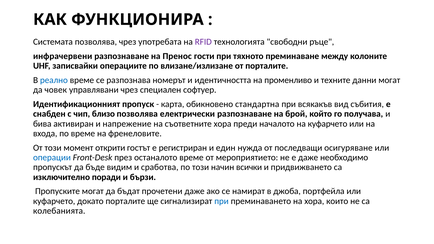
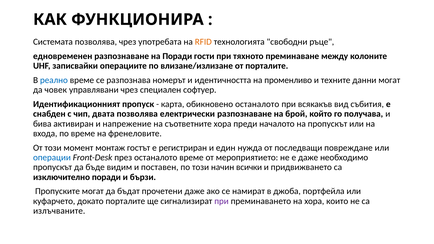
RFID colour: purple -> orange
инфрачервени: инфрачервени -> едновременен
на Пренос: Пренос -> Поради
обикновено стандартна: стандартна -> останалото
близо: близо -> двата
на куфарчето: куфарчето -> пропускът
открити: открити -> монтаж
осигуряване: осигуряване -> повреждане
сработва: сработва -> поставен
при at (222, 201) colour: blue -> purple
колебанията: колебанията -> излъчваните
